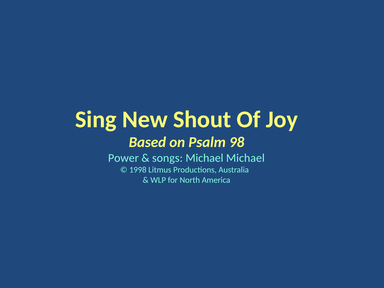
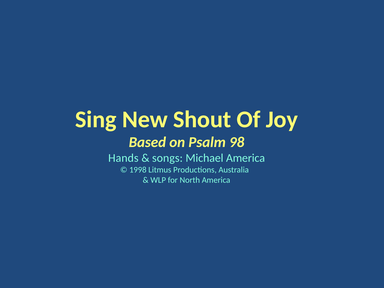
Power: Power -> Hands
Michael Michael: Michael -> America
